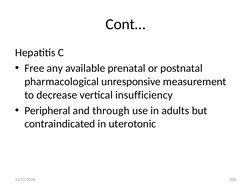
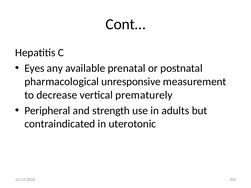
Free: Free -> Eyes
insufficiency: insufficiency -> prematurely
through: through -> strength
